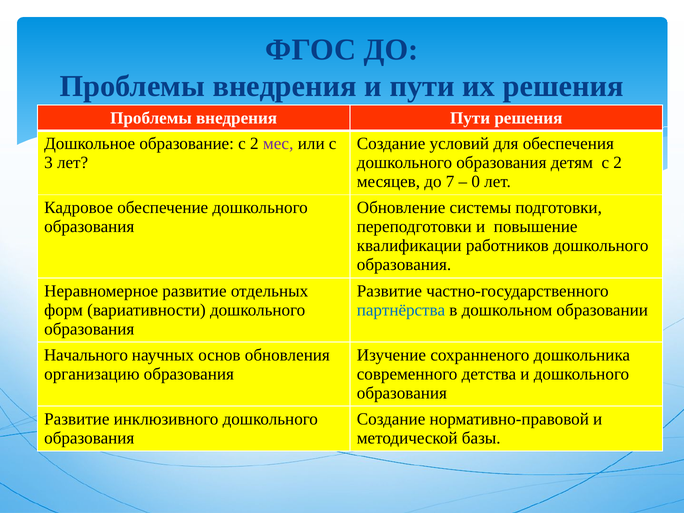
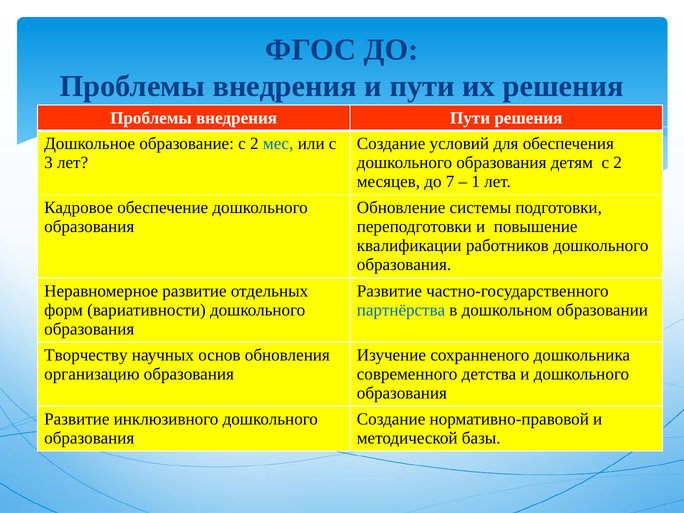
мес colour: purple -> blue
0: 0 -> 1
Начального: Начального -> Творчеству
